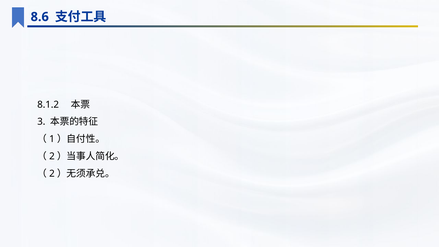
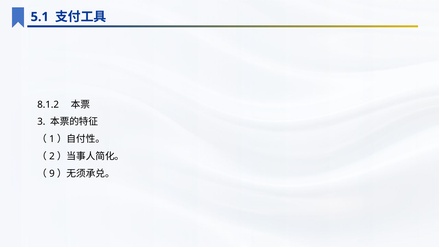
8.6: 8.6 -> 5.1
2 at (52, 174): 2 -> 9
